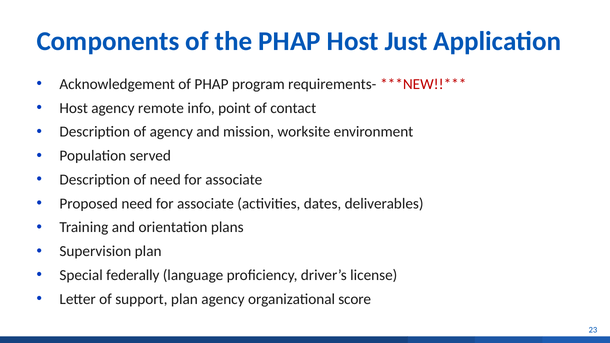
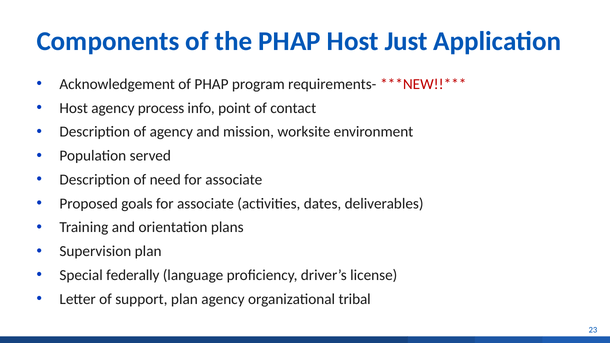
remote: remote -> process
Proposed need: need -> goals
score: score -> tribal
